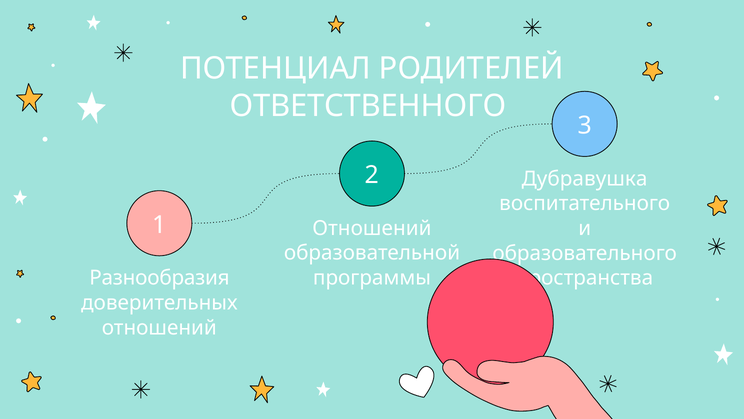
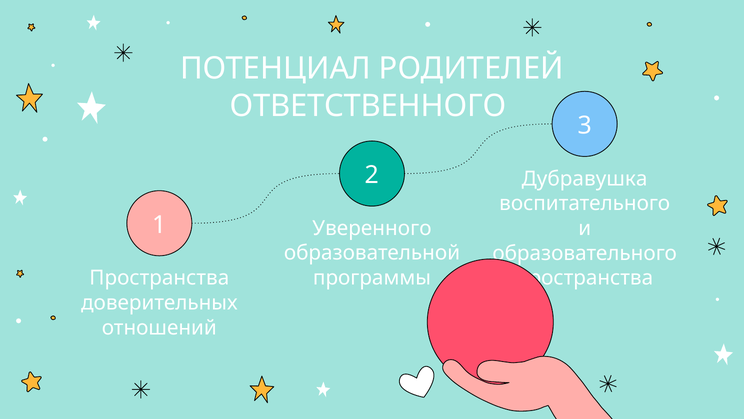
Отношений at (372, 228): Отношений -> Уверенного
Разнообразия at (159, 278): Разнообразия -> Пространства
